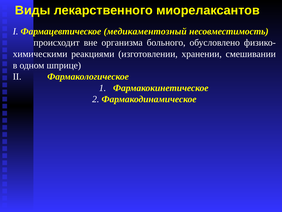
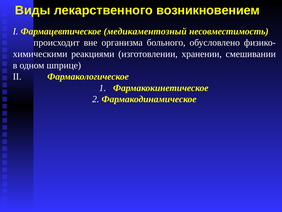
миорелаксантов: миорелаксантов -> возникновением
